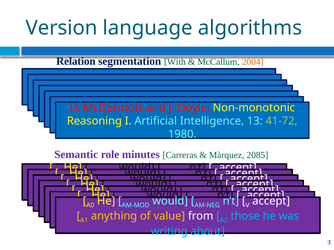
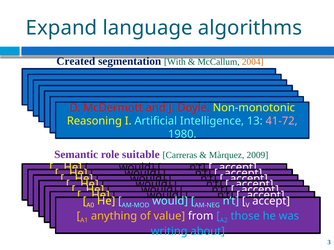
Version: Version -> Expand
Relation: Relation -> Created
41-72 at (282, 121) colour: light green -> pink
minutes: minutes -> suitable
2085: 2085 -> 2009
